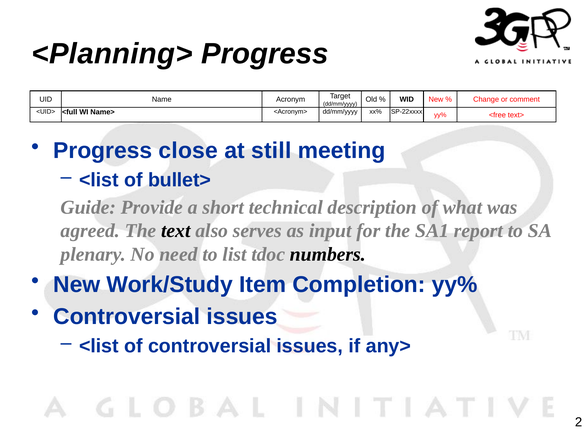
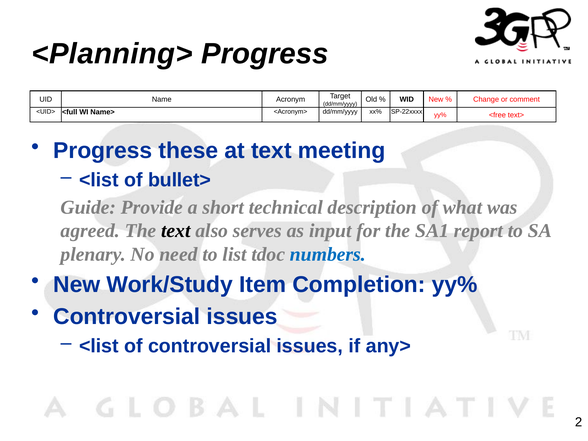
close: close -> these
at still: still -> text
numbers colour: black -> blue
